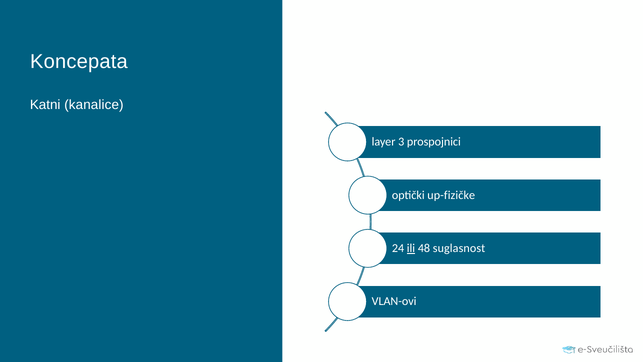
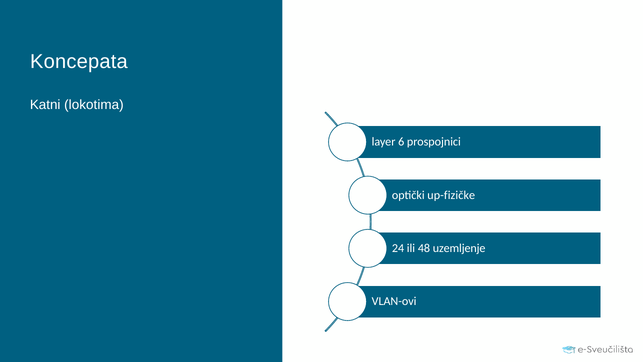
kanalice: kanalice -> lokotima
3: 3 -> 6
ili underline: present -> none
suglasnost: suglasnost -> uzemljenje
